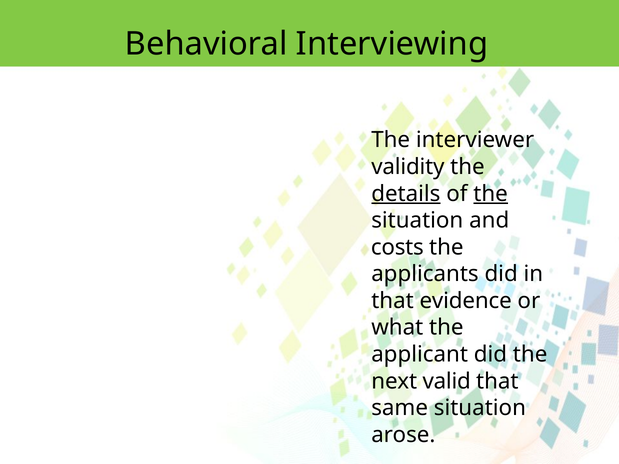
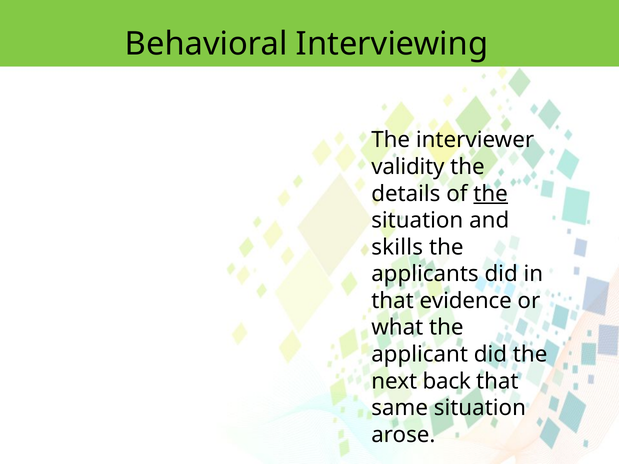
details underline: present -> none
costs: costs -> skills
valid: valid -> back
